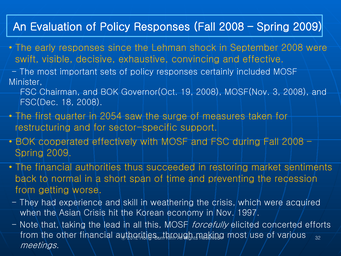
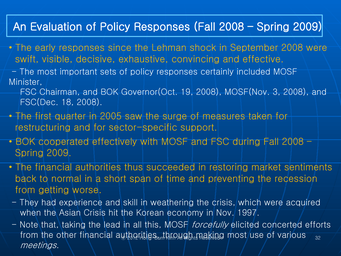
2054: 2054 -> 2005
